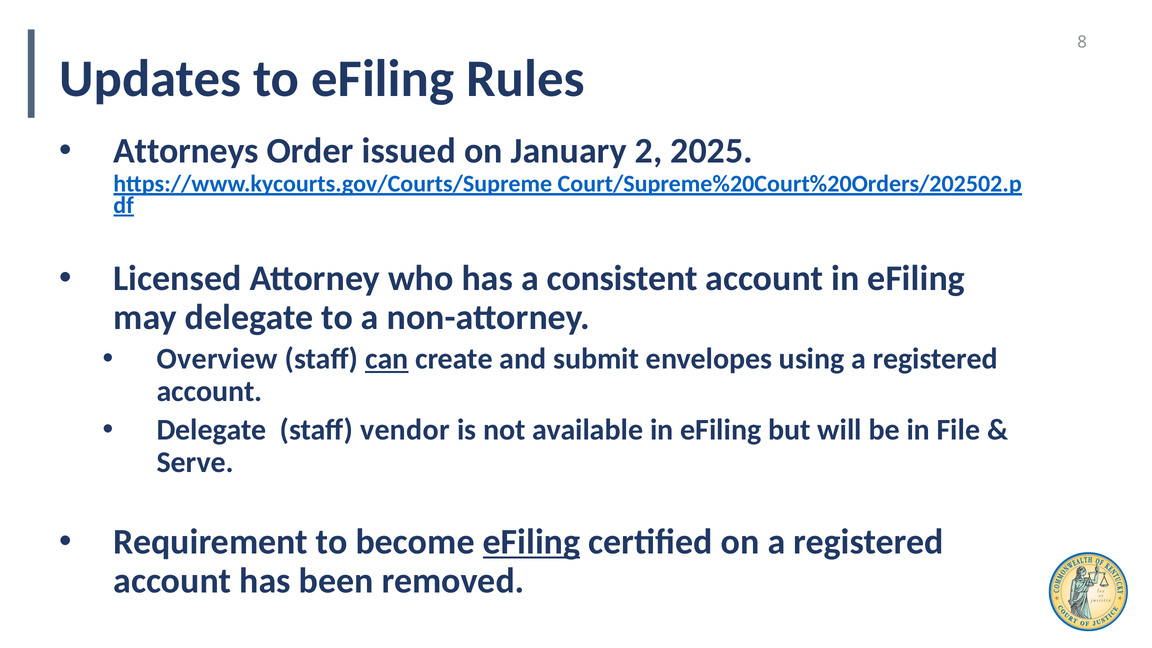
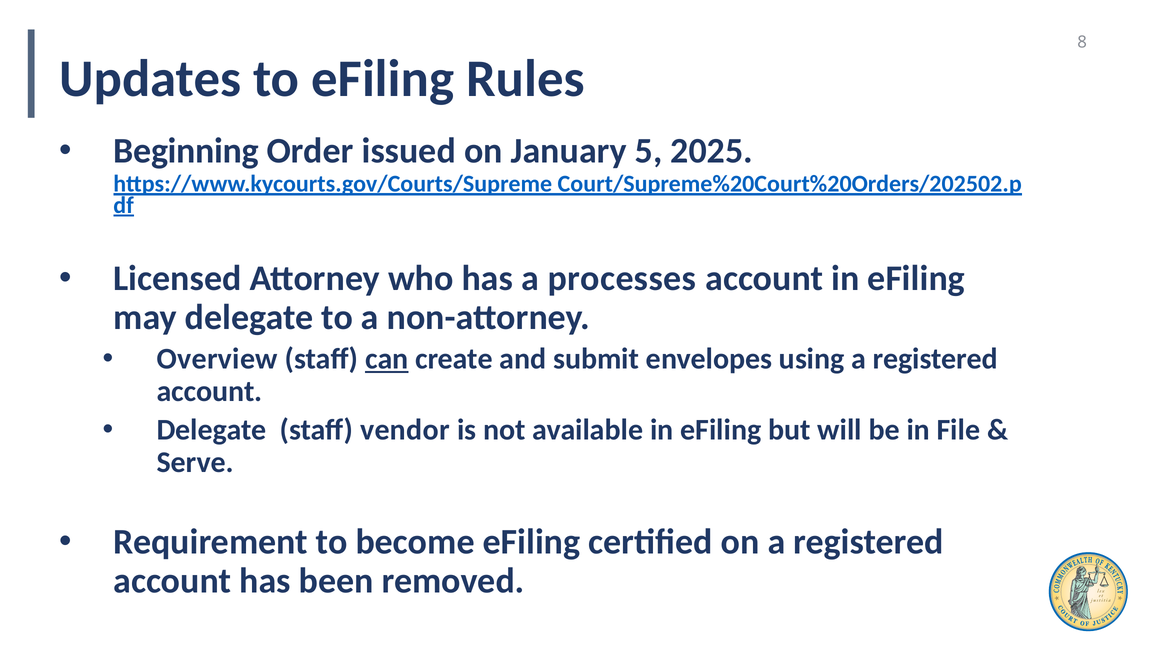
Attorneys: Attorneys -> Beginning
2: 2 -> 5
consistent: consistent -> processes
eFiling at (531, 542) underline: present -> none
